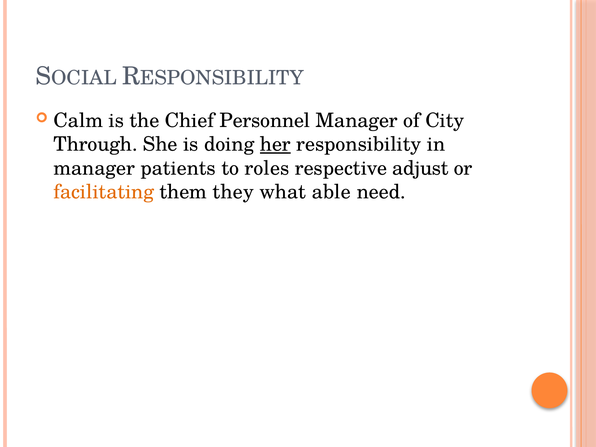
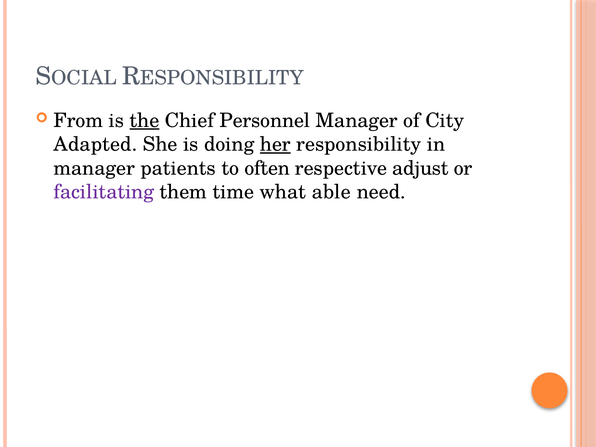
Calm: Calm -> From
the underline: none -> present
Through: Through -> Adapted
roles: roles -> often
facilitating colour: orange -> purple
they: they -> time
